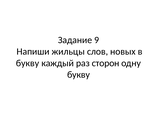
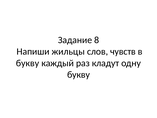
9: 9 -> 8
новых: новых -> чувств
сторон: сторон -> кладут
